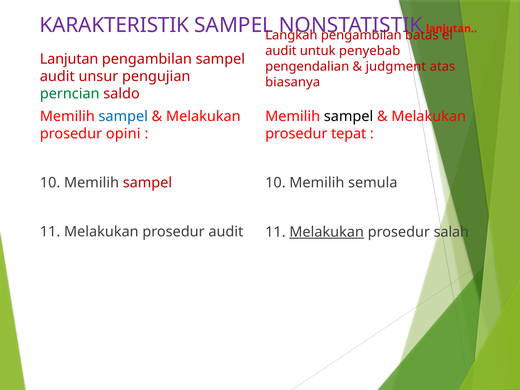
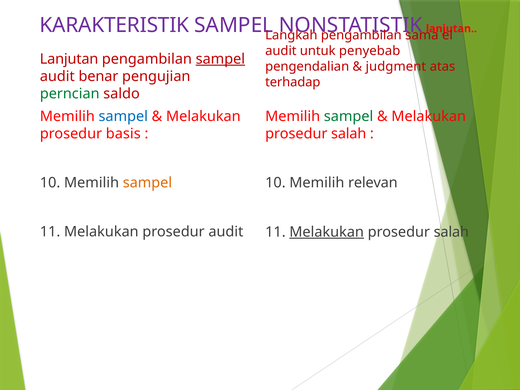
batas: batas -> sama
sampel at (220, 59) underline: none -> present
unsur: unsur -> benar
biasanya: biasanya -> terhadap
sampel at (349, 116) colour: black -> green
opini: opini -> basis
tepat at (349, 134): tepat -> salah
sampel at (147, 183) colour: red -> orange
semula: semula -> relevan
